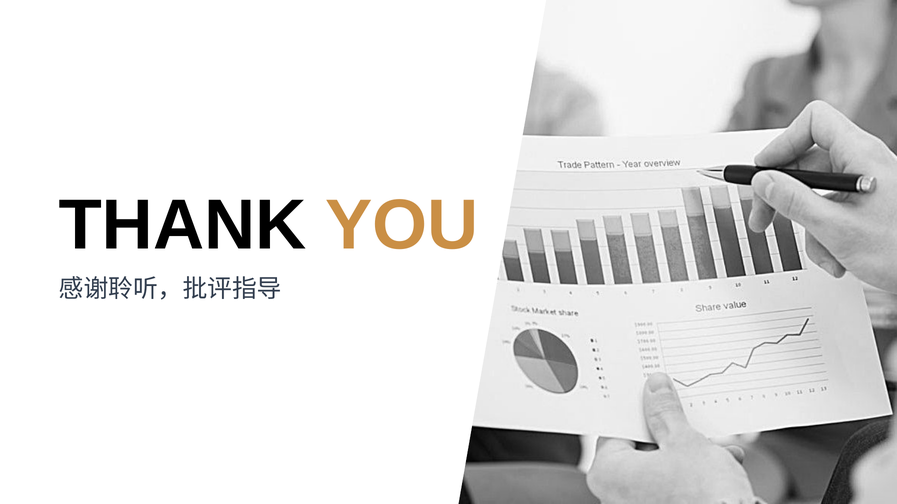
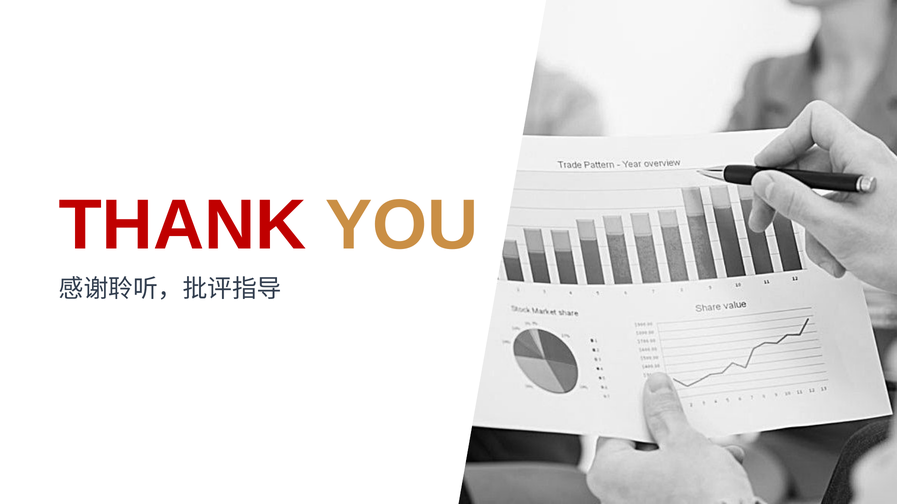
THANK colour: black -> red
